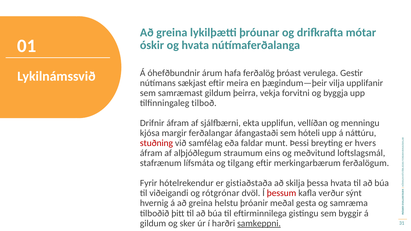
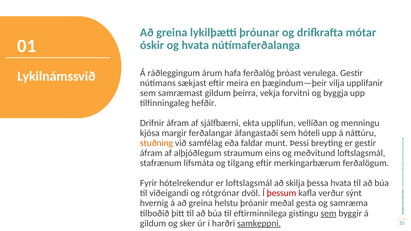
óhefðbundnir: óhefðbundnir -> ráðleggingum
tilboð: tilboð -> hefðir
stuðning colour: red -> orange
er hvers: hvers -> gestir
er gistiaðstaða: gistiaðstaða -> loftslagsmál
sem at (329, 213) underline: none -> present
